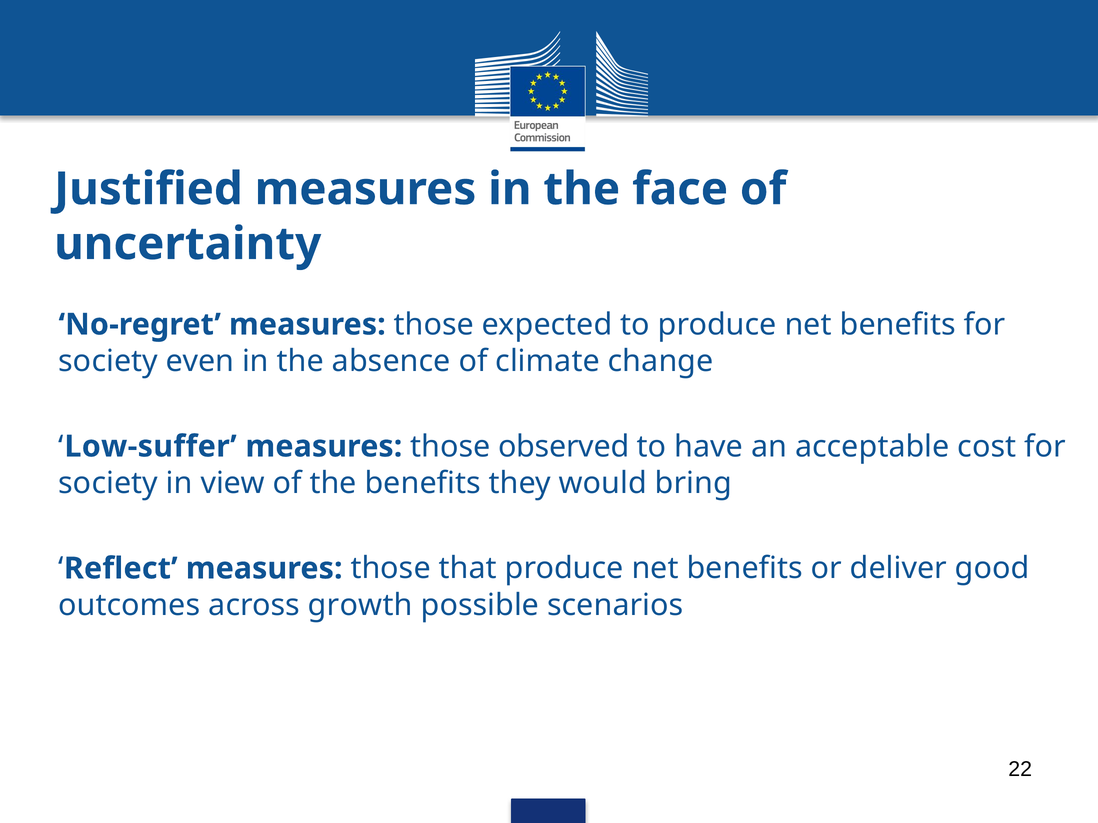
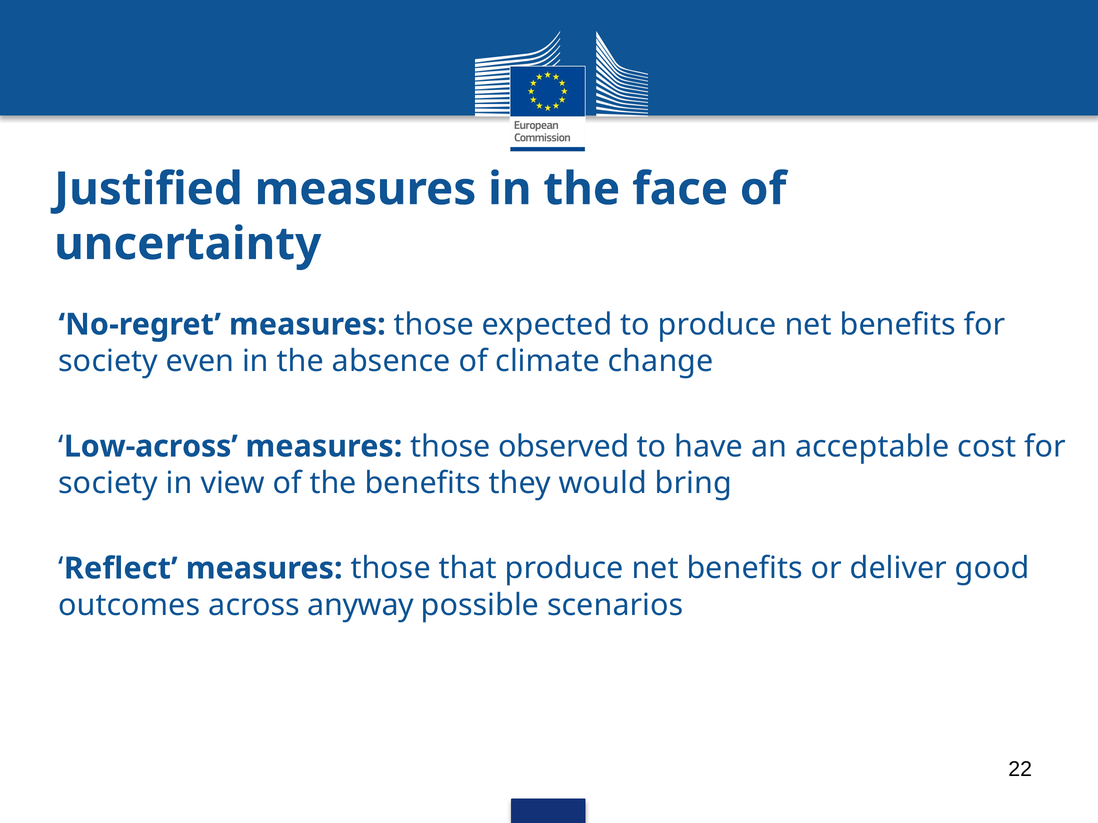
Low-suffer: Low-suffer -> Low-across
growth: growth -> anyway
